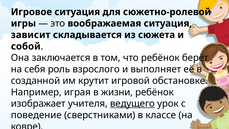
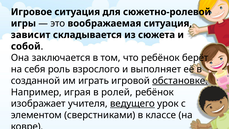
крутит: крутит -> играть
обстановке underline: none -> present
жизни: жизни -> ролей
поведение: поведение -> элементом
